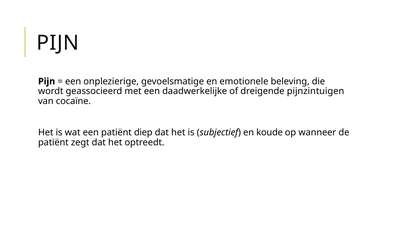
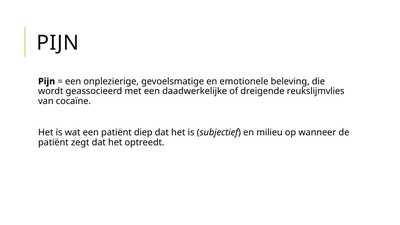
pijnzintuigen: pijnzintuigen -> reukslijmvlies
koude: koude -> milieu
